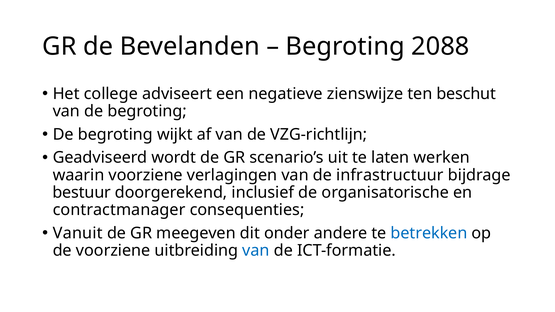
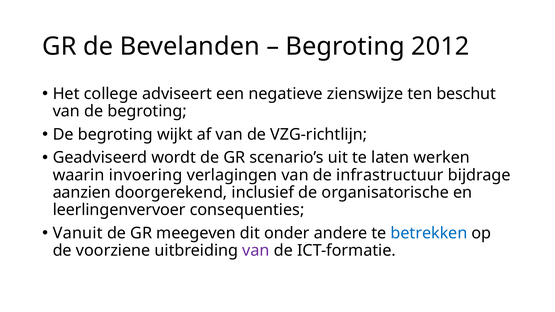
2088: 2088 -> 2012
waarin voorziene: voorziene -> invoering
bestuur: bestuur -> aanzien
contractmanager: contractmanager -> leerlingenvervoer
van at (256, 251) colour: blue -> purple
